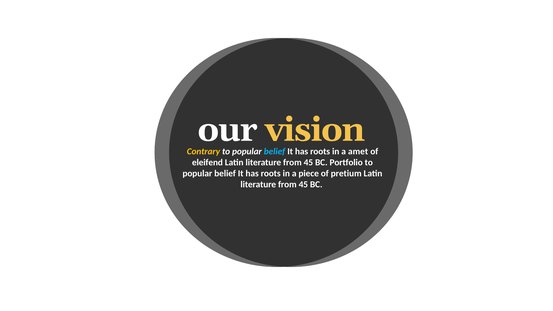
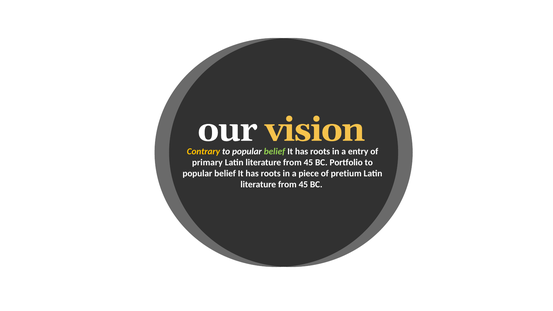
belief at (274, 151) colour: light blue -> light green
amet: amet -> entry
eleifend: eleifend -> primary
